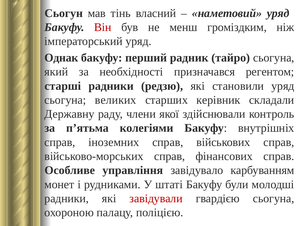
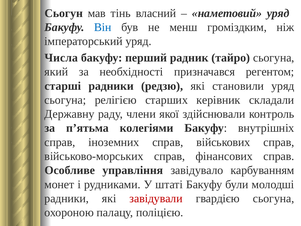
Він colour: red -> blue
Однак: Однак -> Числа
великих: великих -> релігією
